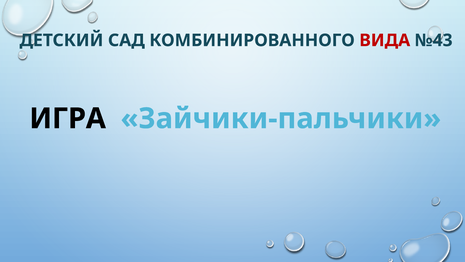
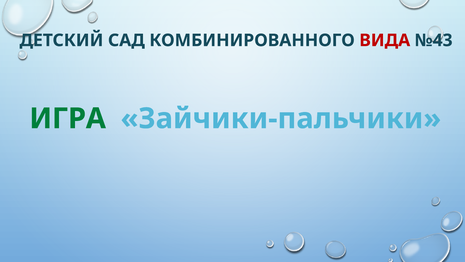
ИГРА colour: black -> green
